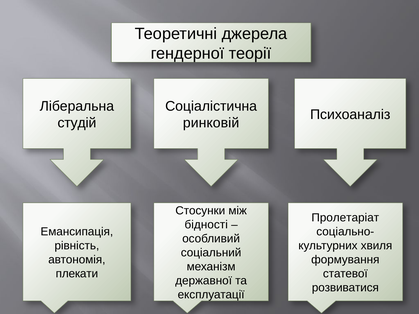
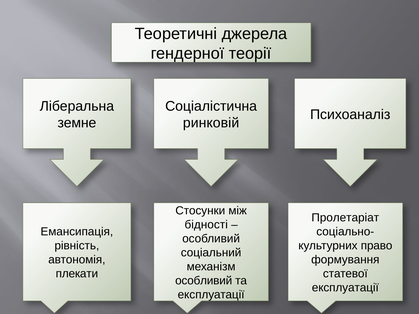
студій: студій -> земне
хвиля: хвиля -> право
державної at (204, 281): державної -> особливий
розвиватися at (345, 288): розвиватися -> експлуатації
